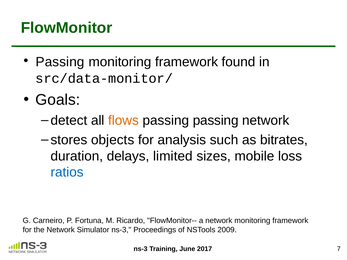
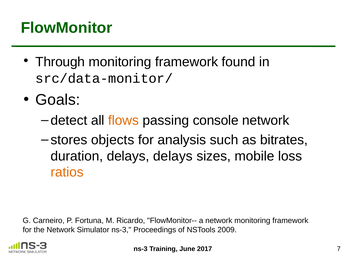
Passing at (60, 62): Passing -> Through
passing passing: passing -> console
delays limited: limited -> delays
ratios colour: blue -> orange
